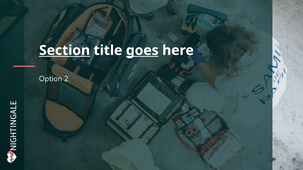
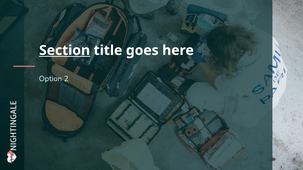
goes underline: present -> none
